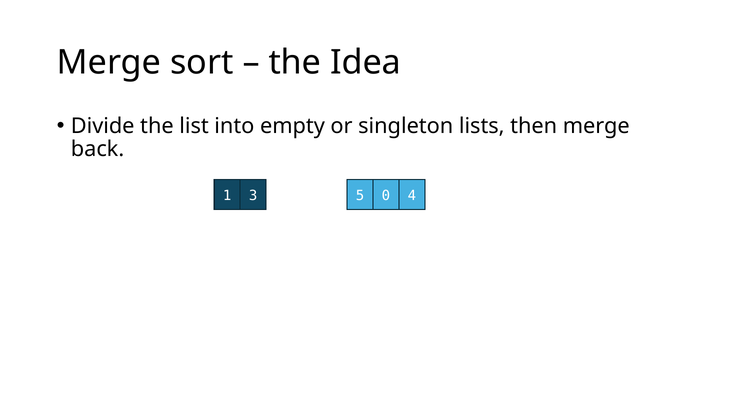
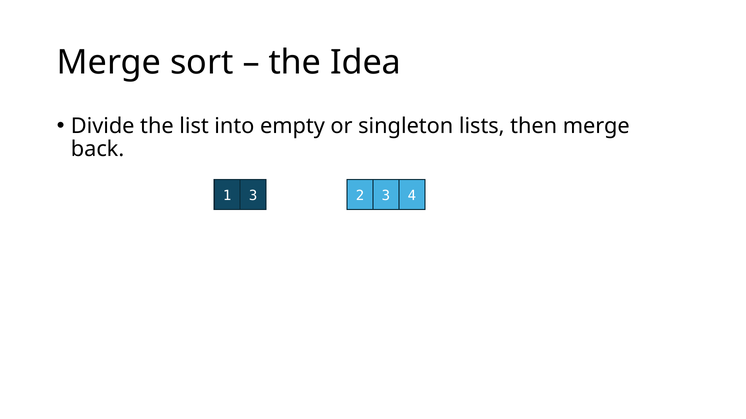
5: 5 -> 2
1 0: 0 -> 3
